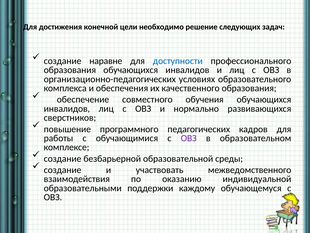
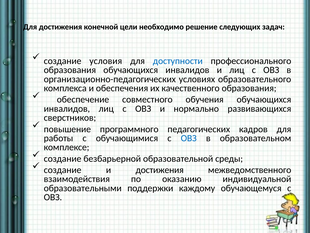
наравне: наравне -> условия
ОВЗ at (189, 138) colour: purple -> blue
и участвовать: участвовать -> достижения
